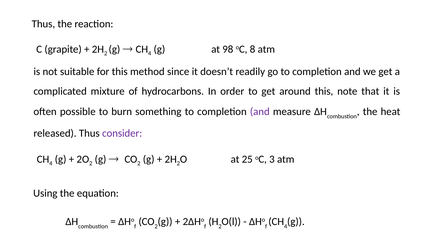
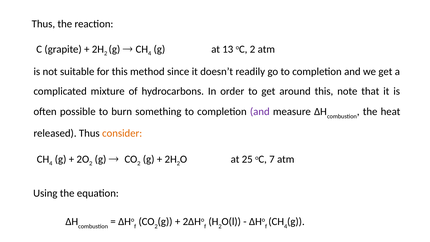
98: 98 -> 13
oC 8: 8 -> 2
consider colour: purple -> orange
3: 3 -> 7
